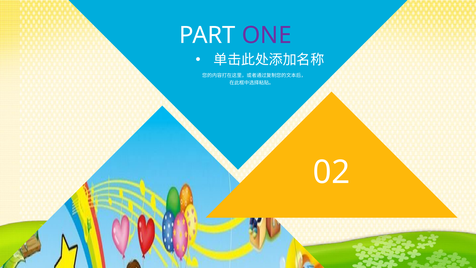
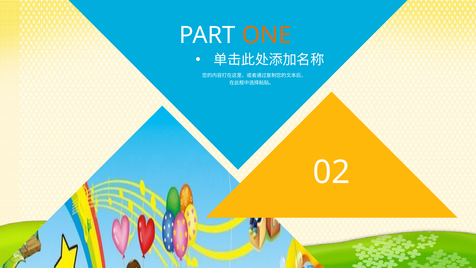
ONE colour: purple -> orange
